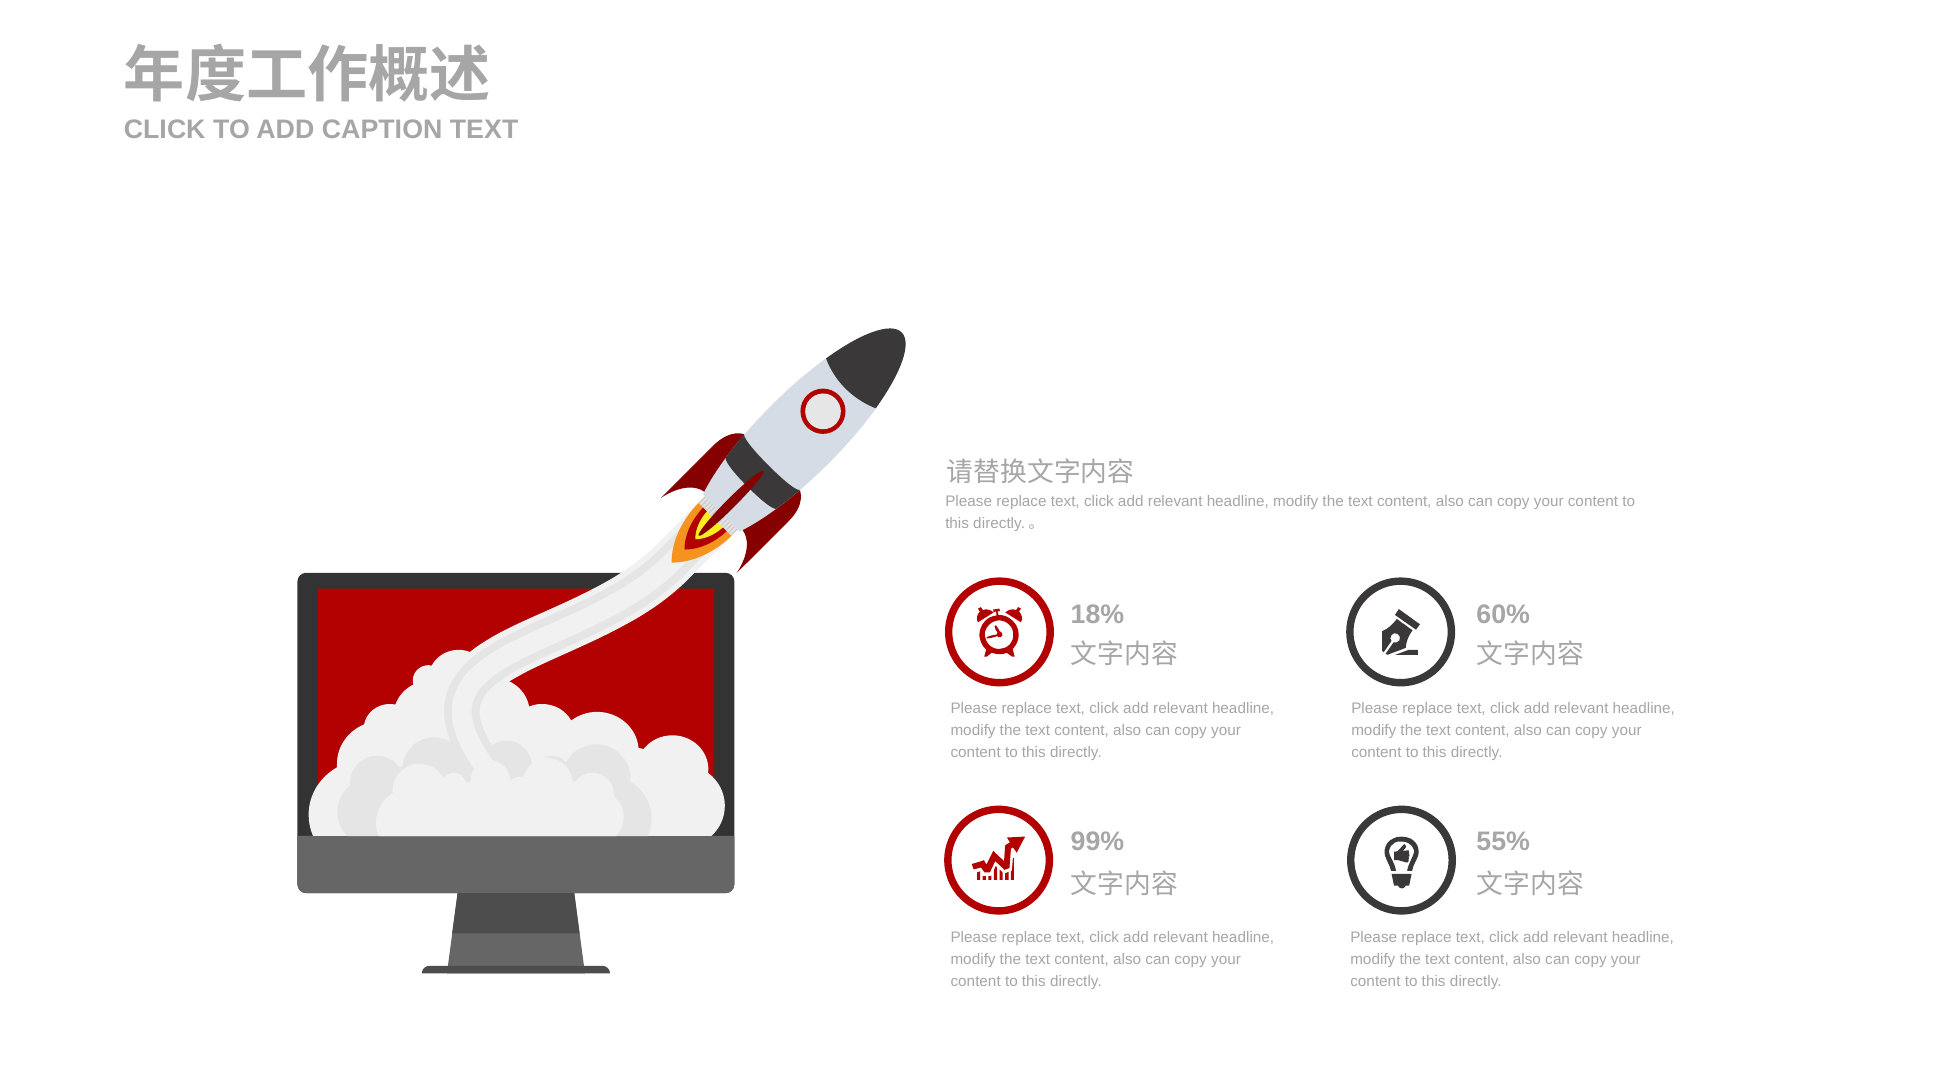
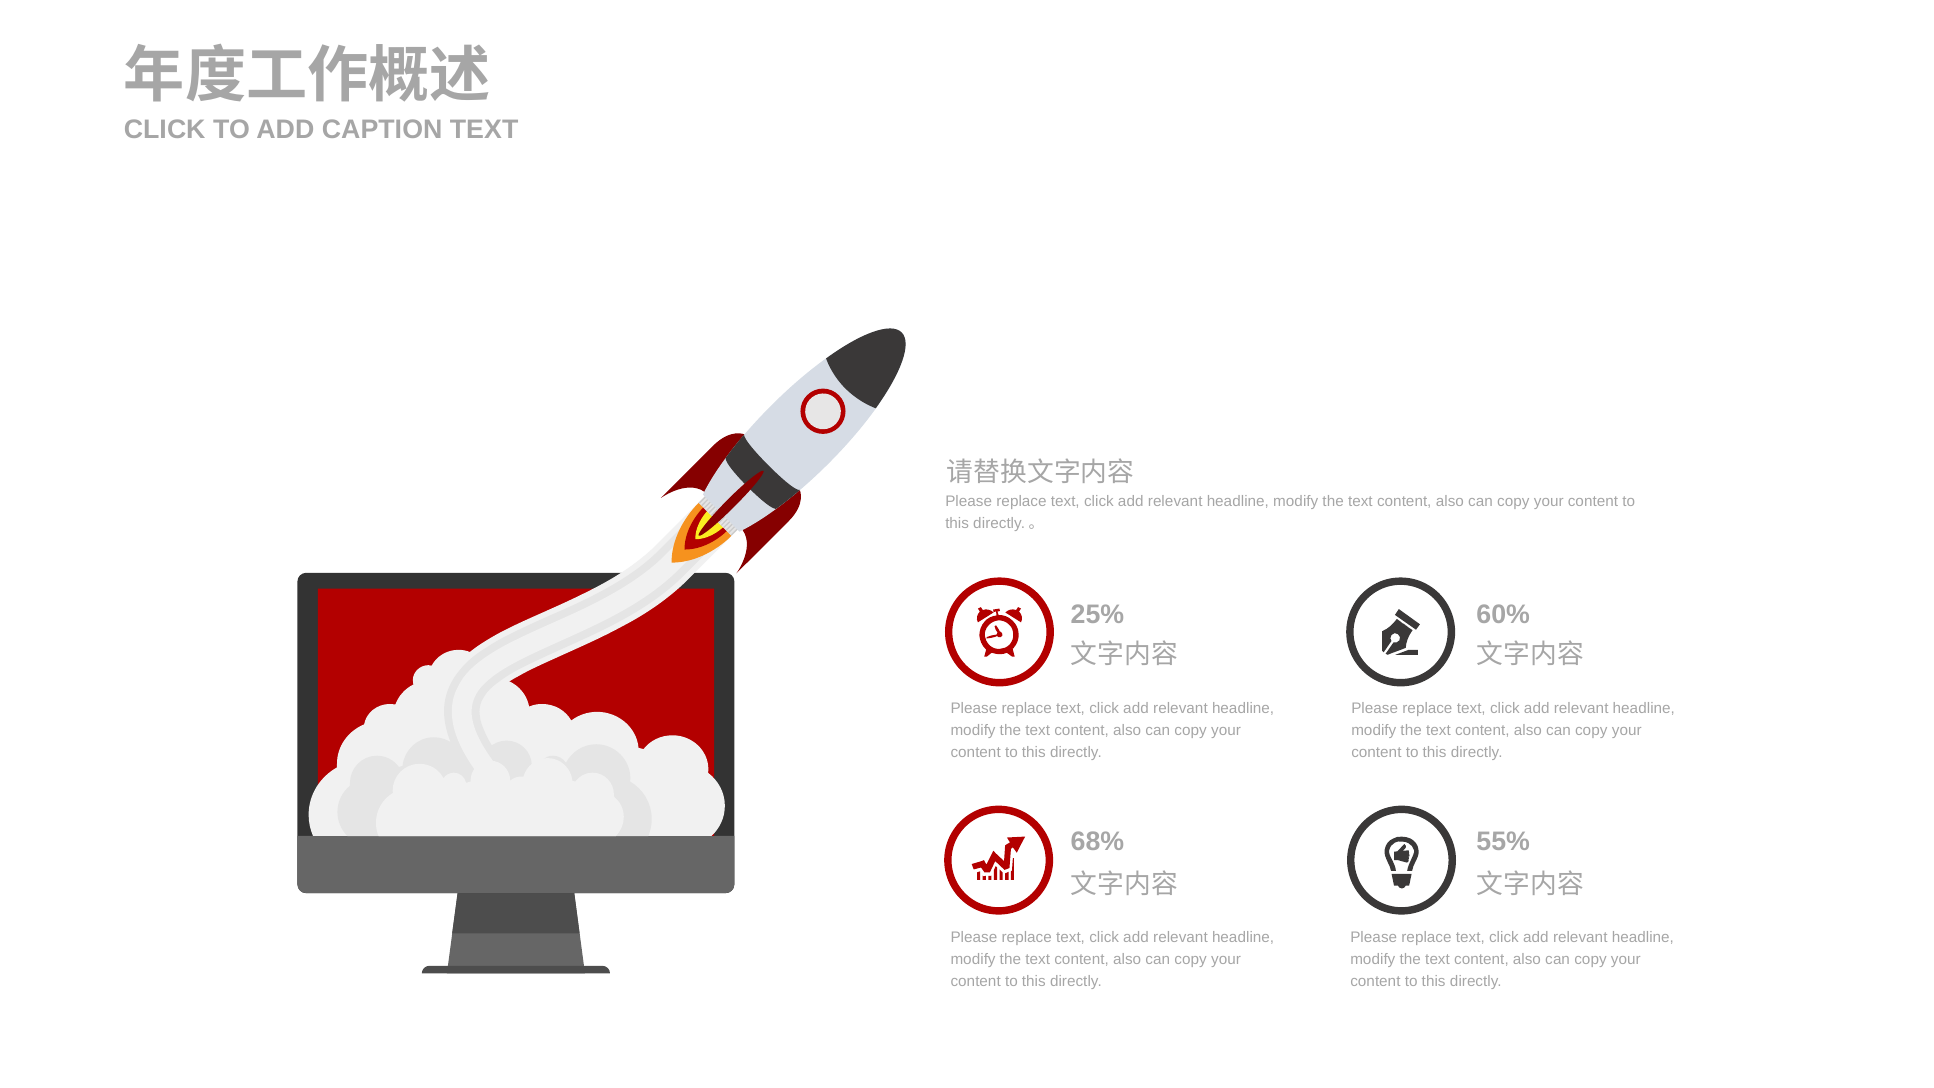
18%: 18% -> 25%
99%: 99% -> 68%
